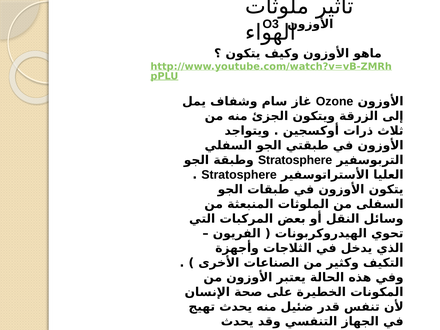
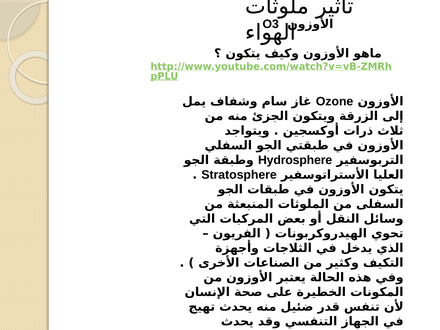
Stratosphere at (295, 160): Stratosphere -> Hydrosphere
